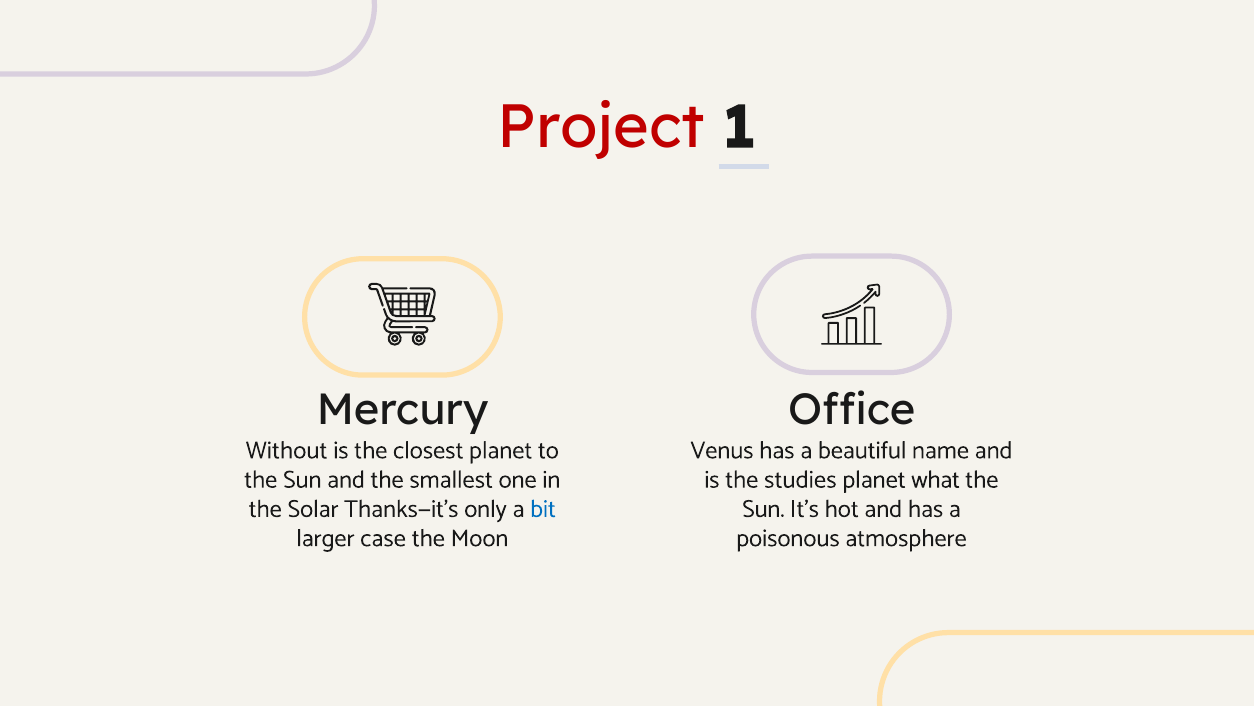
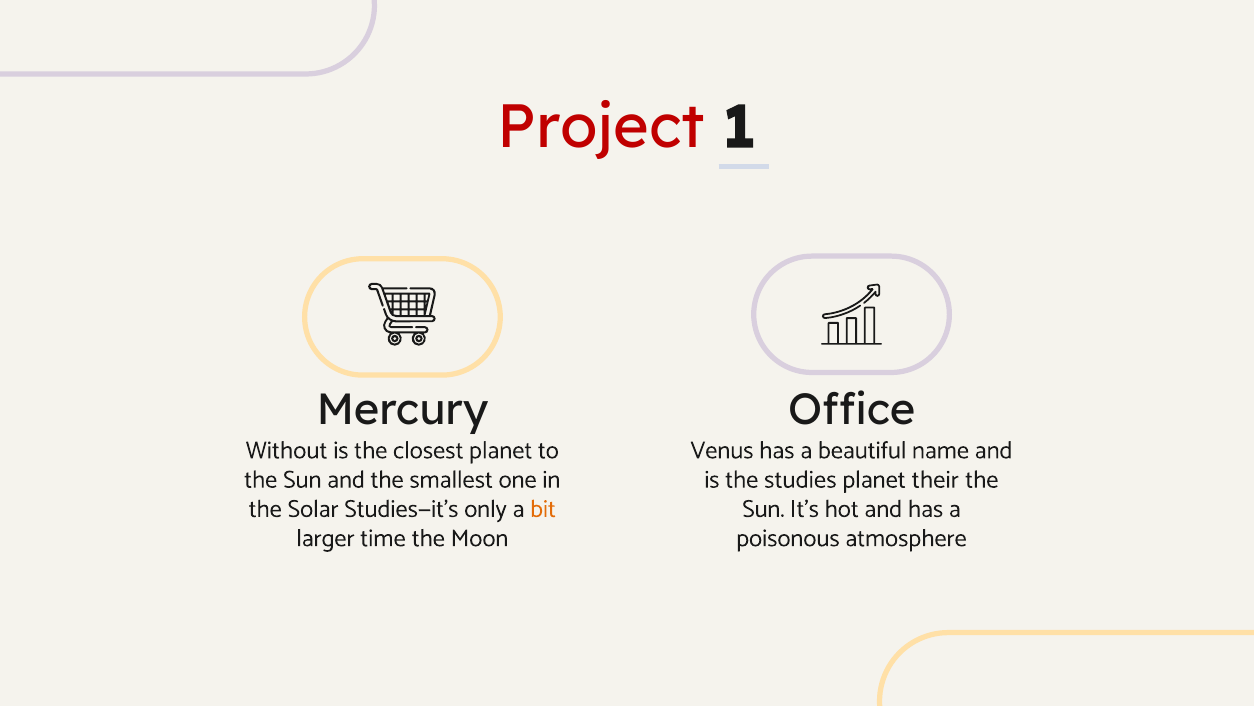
what: what -> their
Thanks—it’s: Thanks—it’s -> Studies—it’s
bit colour: blue -> orange
case: case -> time
